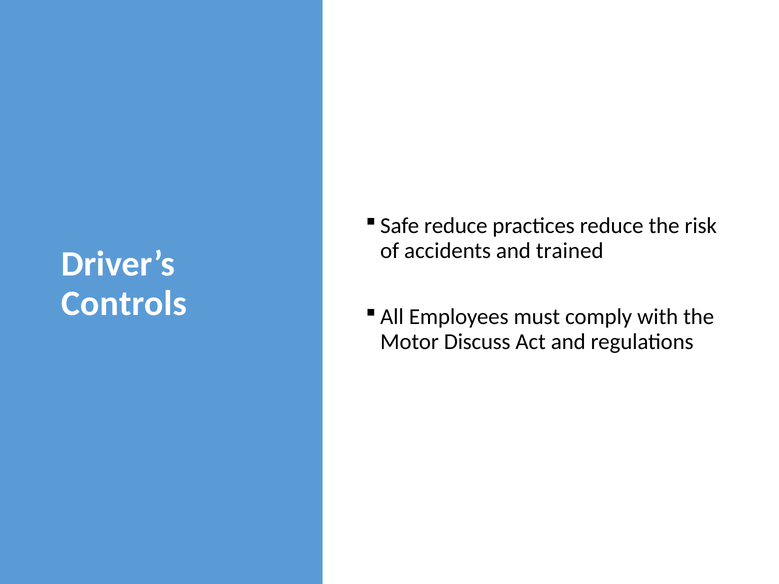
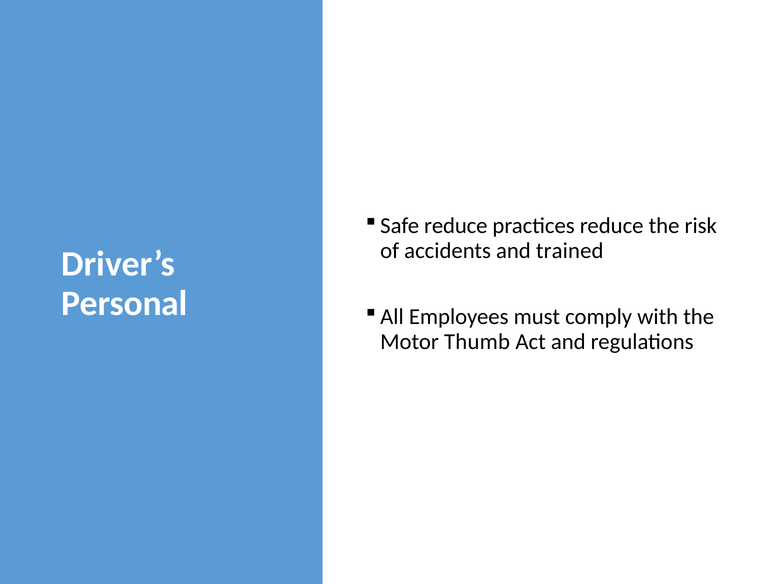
Controls: Controls -> Personal
Discuss: Discuss -> Thumb
